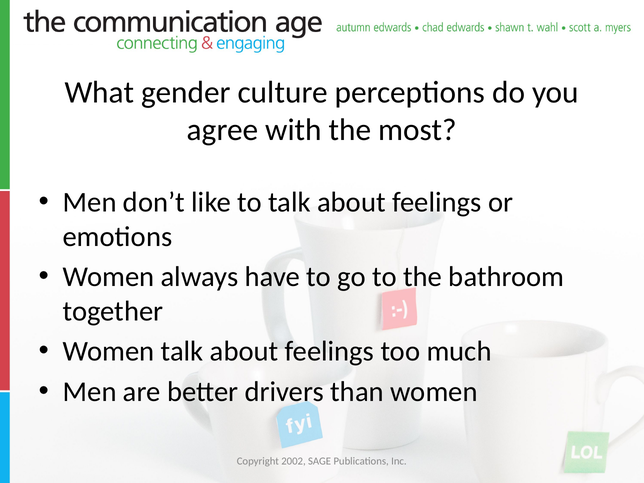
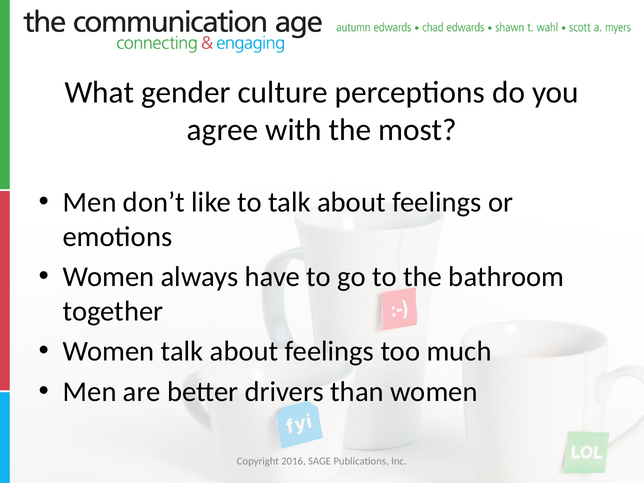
2002: 2002 -> 2016
